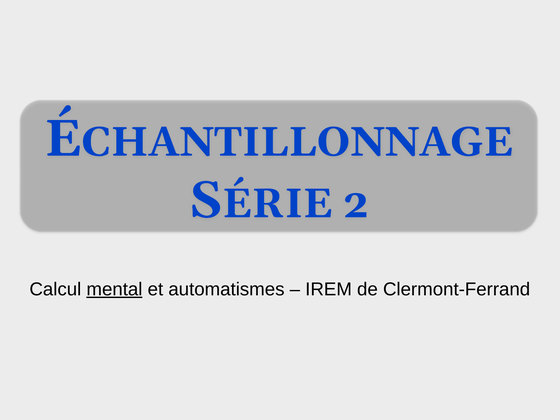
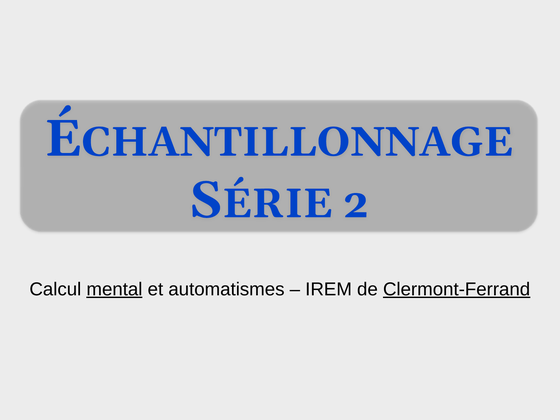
Clermont-Ferrand underline: none -> present
